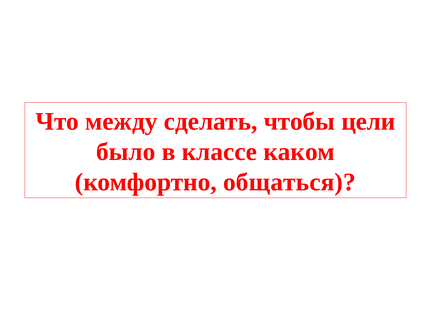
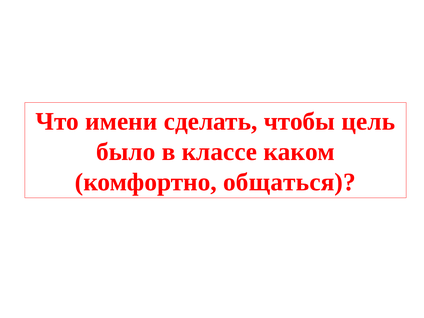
между: между -> имени
цели: цели -> цель
